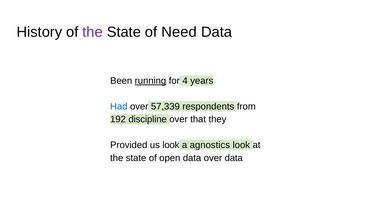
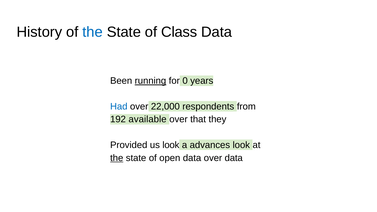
the at (93, 32) colour: purple -> blue
Need: Need -> Class
4: 4 -> 0
57,339: 57,339 -> 22,000
discipline: discipline -> available
agnostics: agnostics -> advances
the at (117, 158) underline: none -> present
